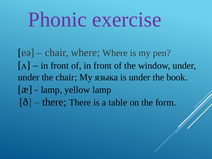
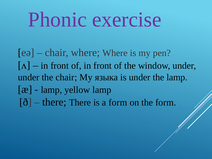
the book: book -> lamp
a table: table -> form
